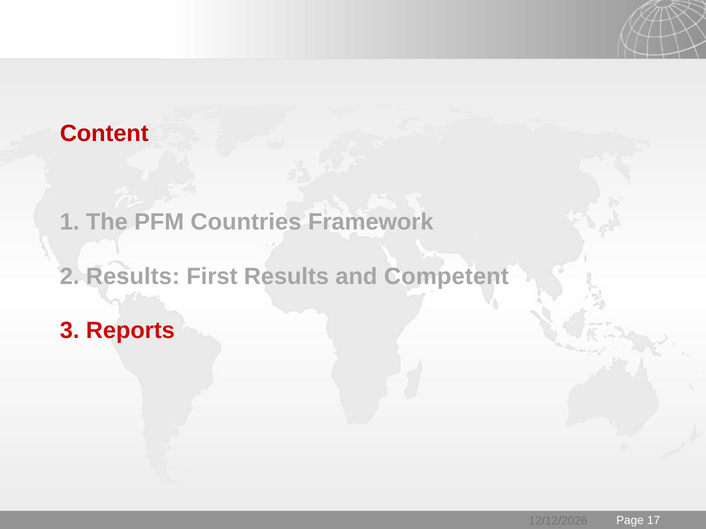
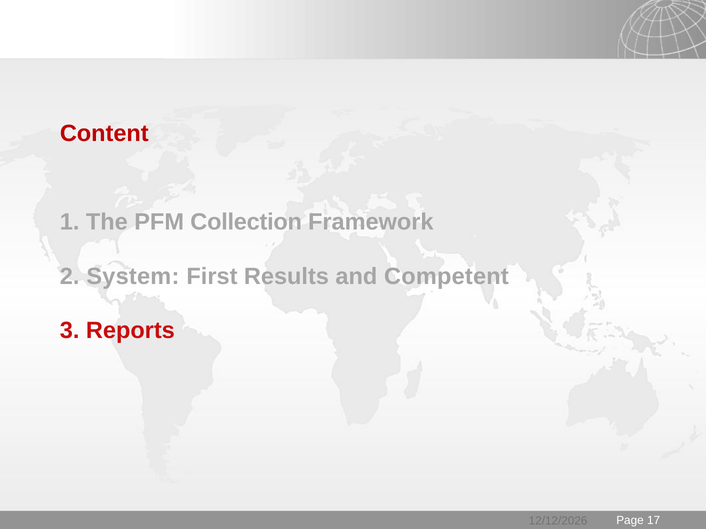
Countries: Countries -> Collection
2 Results: Results -> System
